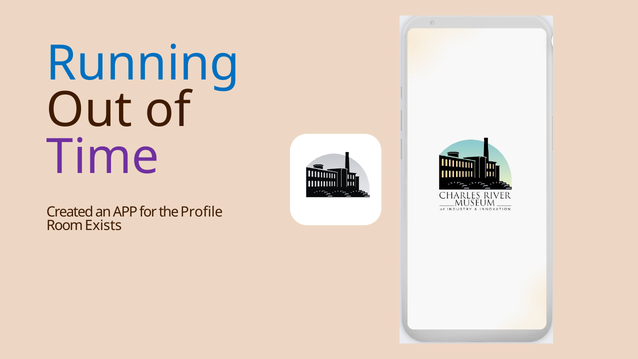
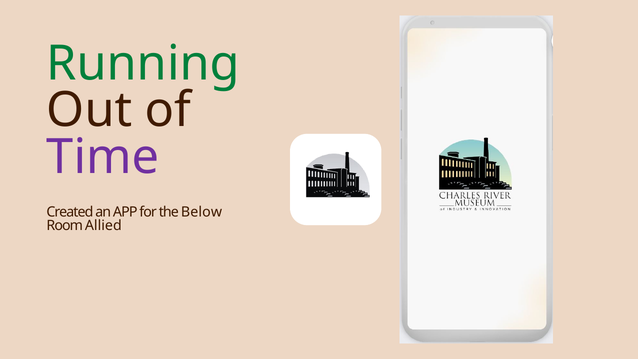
Running colour: blue -> green
Profile: Profile -> Below
Exists: Exists -> Allied
